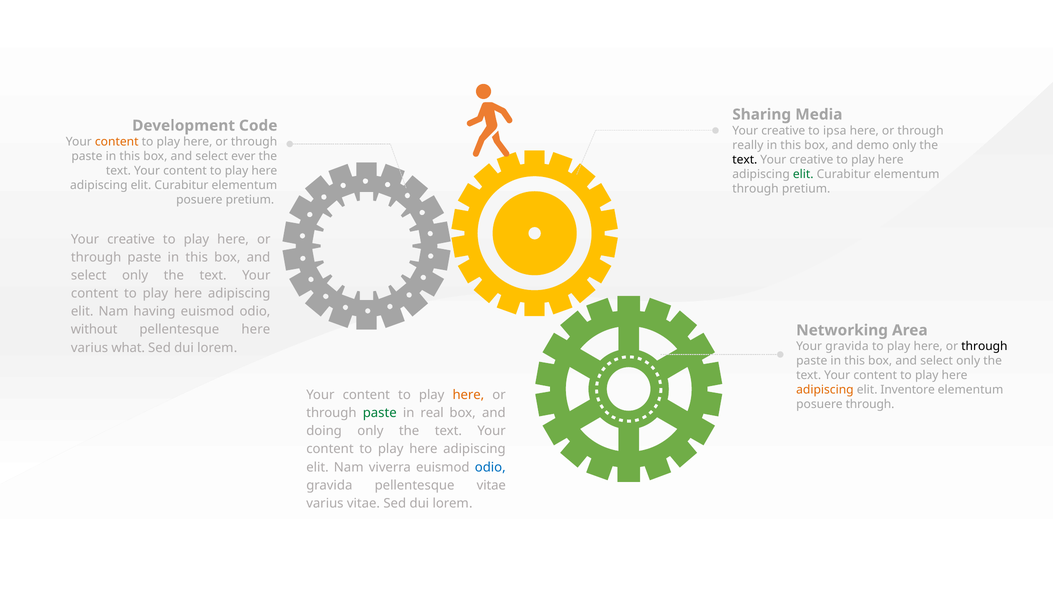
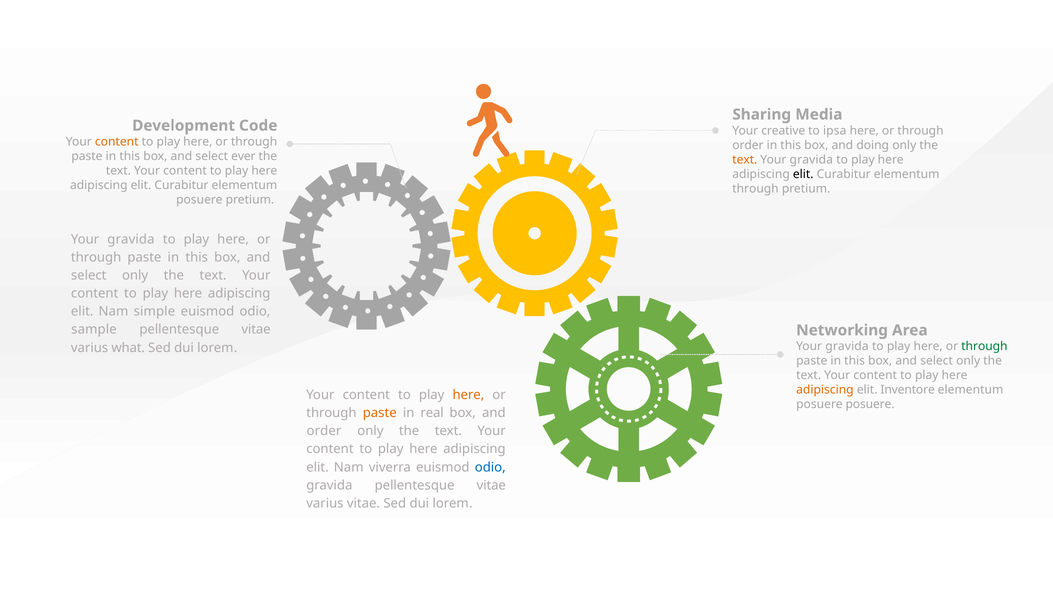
really at (748, 145): really -> order
demo: demo -> doing
text at (745, 160) colour: black -> orange
creative at (811, 160): creative -> gravida
elit at (803, 174) colour: green -> black
creative at (131, 239): creative -> gravida
having: having -> simple
without: without -> sample
here at (256, 330): here -> vitae
through at (984, 347) colour: black -> green
posuere through: through -> posuere
paste at (380, 413) colour: green -> orange
doing at (324, 431): doing -> order
